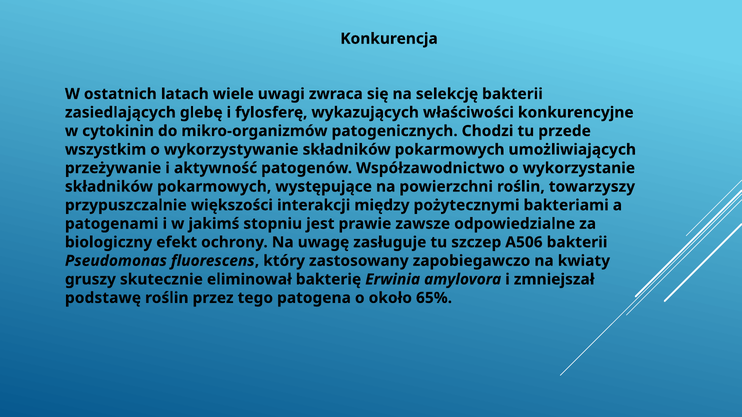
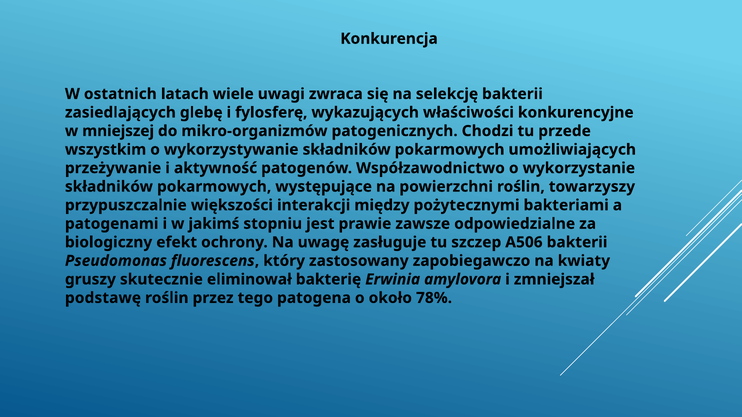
cytokinin: cytokinin -> mniejszej
65%: 65% -> 78%
